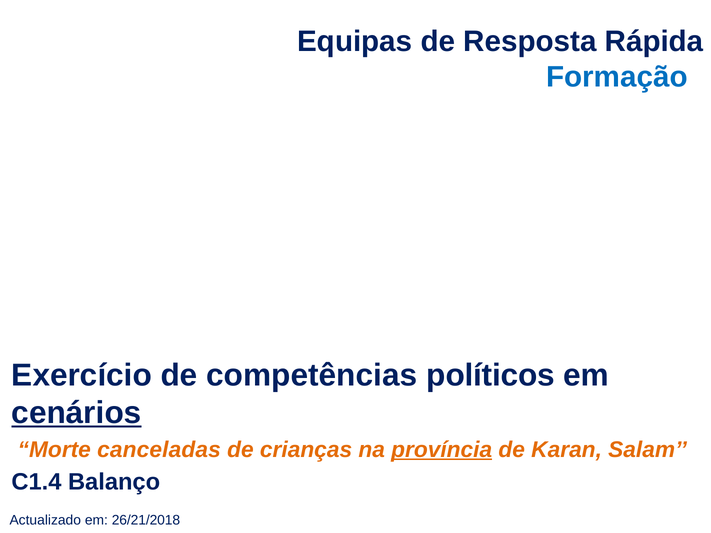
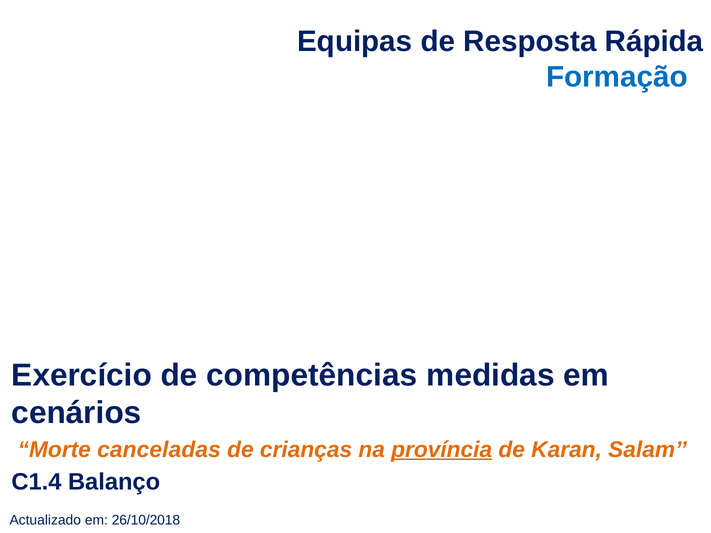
políticos: políticos -> medidas
cenários underline: present -> none
26/21/2018: 26/21/2018 -> 26/10/2018
